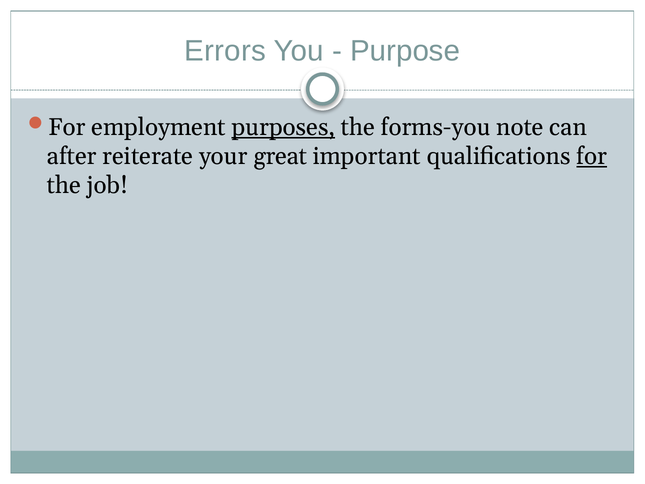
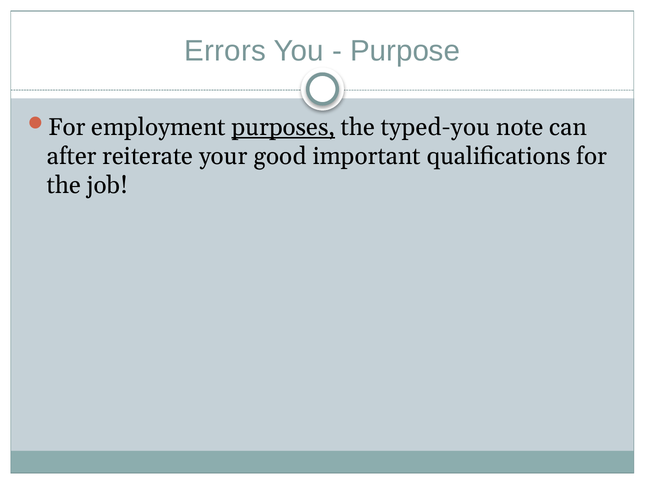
forms-you: forms-you -> typed-you
great: great -> good
for at (592, 156) underline: present -> none
